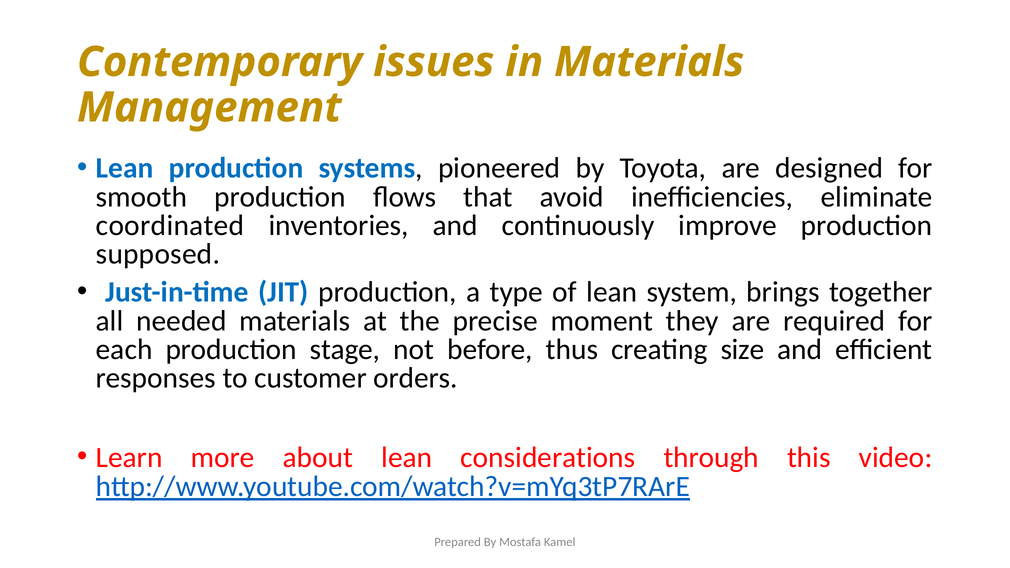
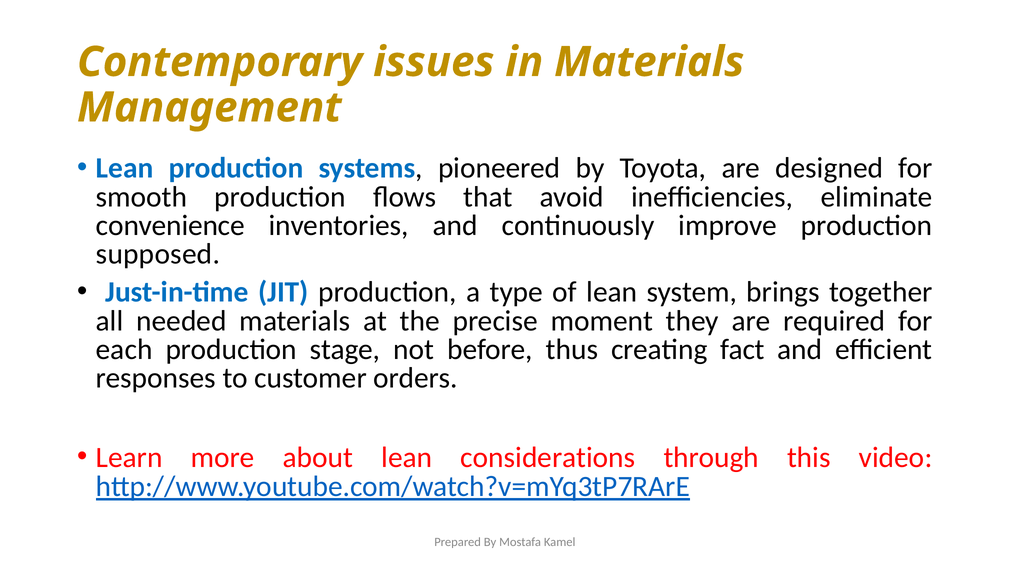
coordinated: coordinated -> convenience
size: size -> fact
